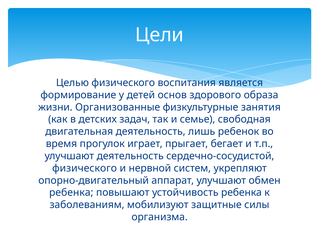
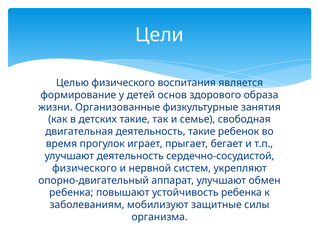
детских задач: задач -> такие
деятельность лишь: лишь -> такие
